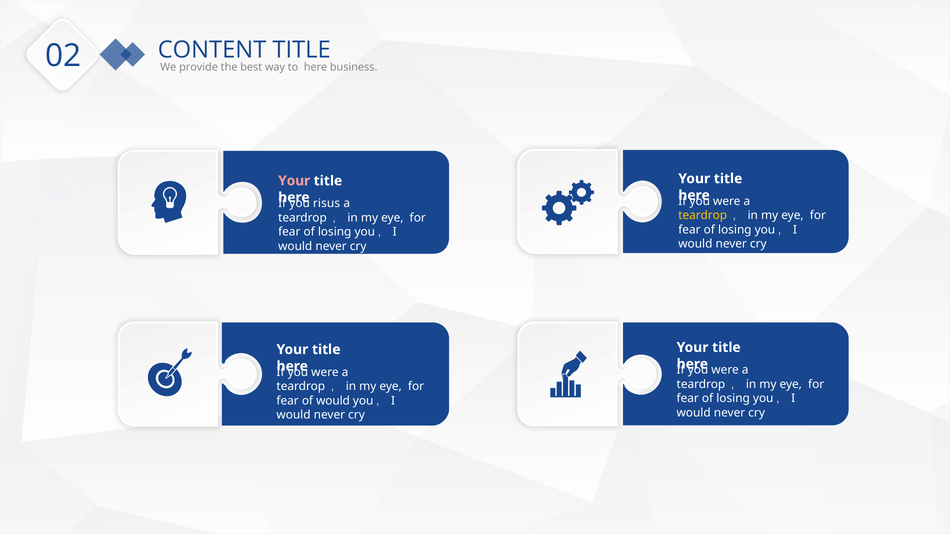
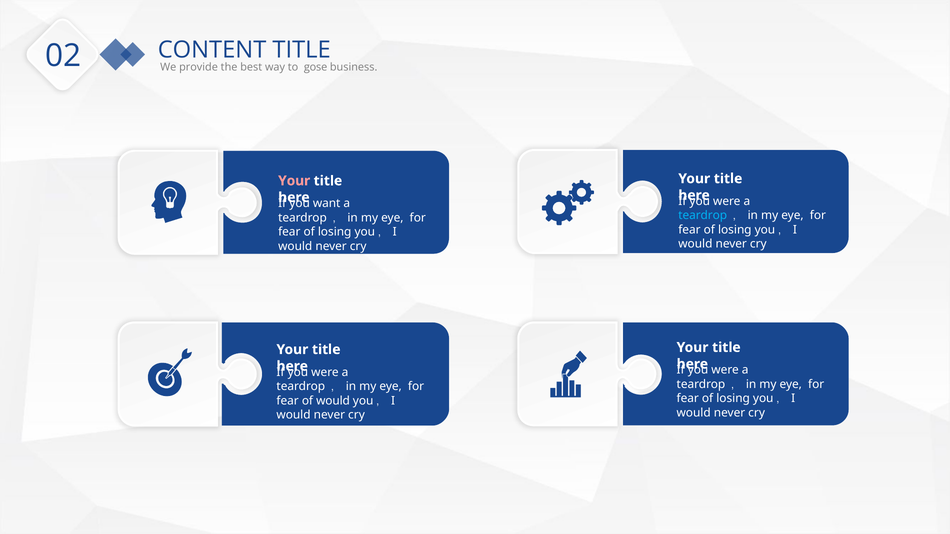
to here: here -> gose
risus: risus -> want
teardrop at (703, 216) colour: yellow -> light blue
